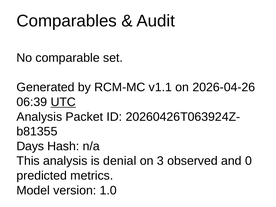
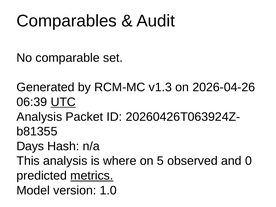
v1.1: v1.1 -> v1.3
denial: denial -> where
3: 3 -> 5
metrics underline: none -> present
